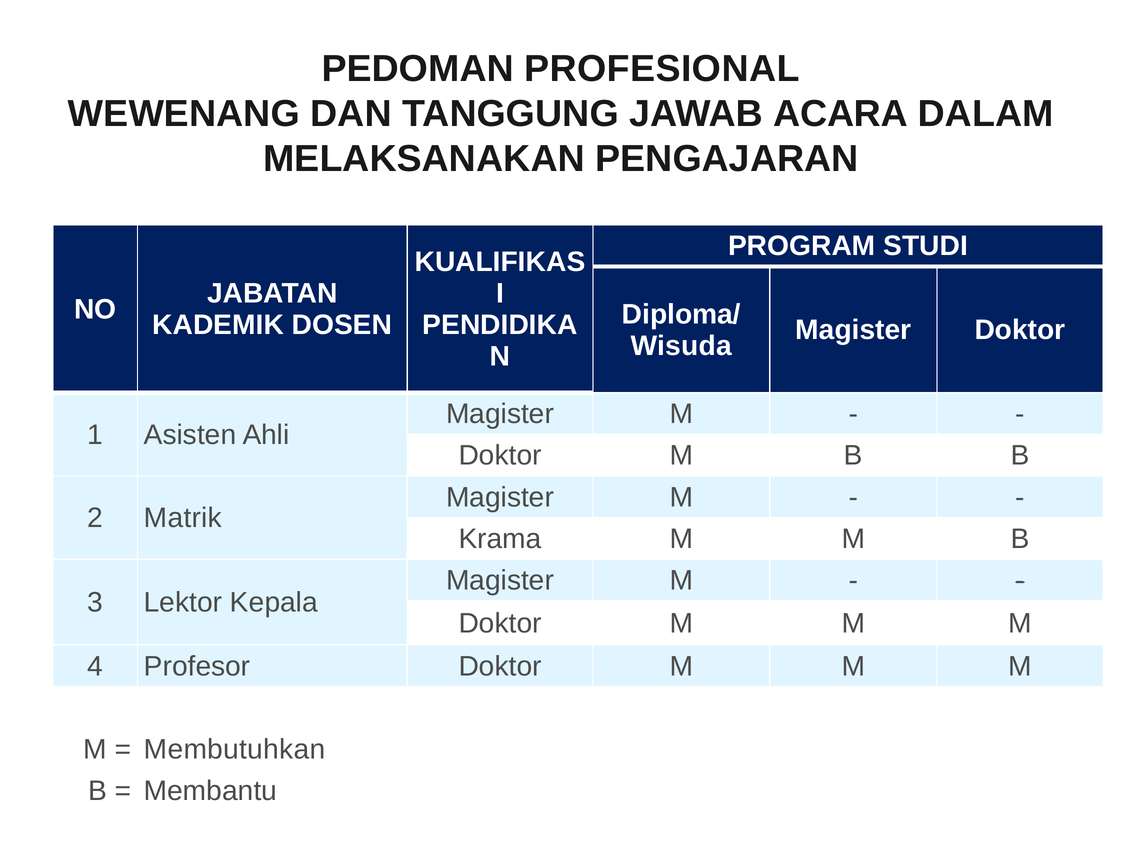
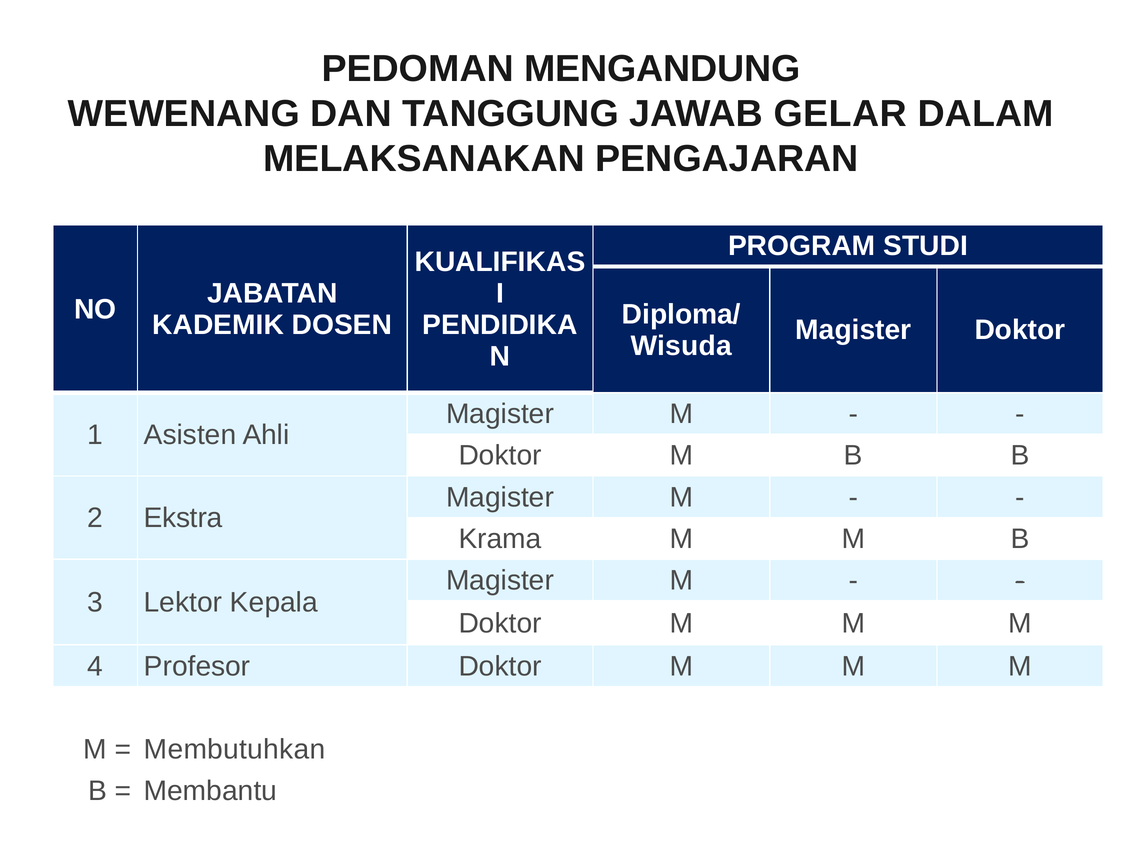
PROFESIONAL: PROFESIONAL -> MENGANDUNG
ACARA: ACARA -> GELAR
Matrik: Matrik -> Ekstra
